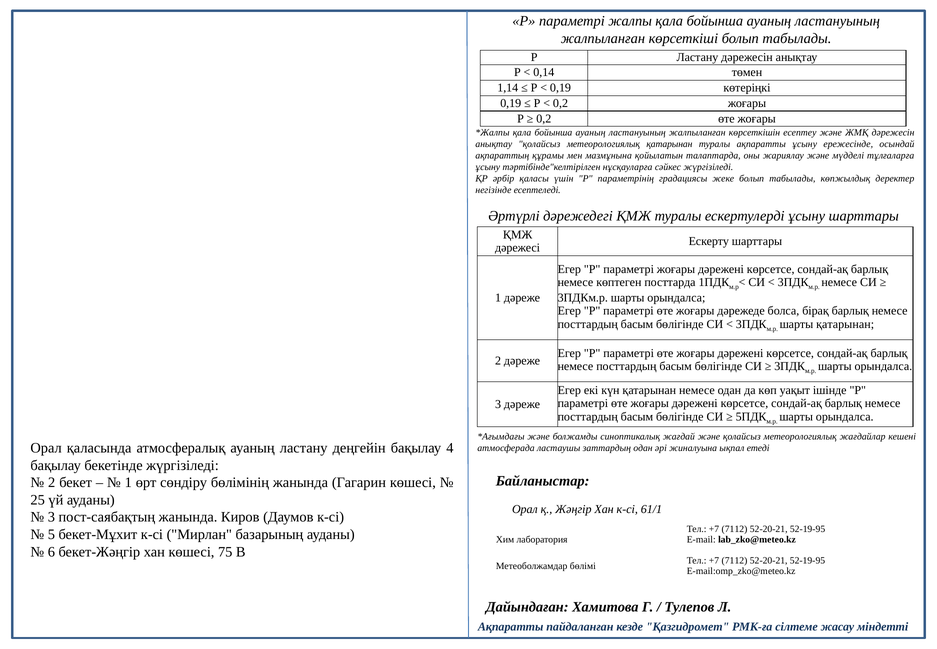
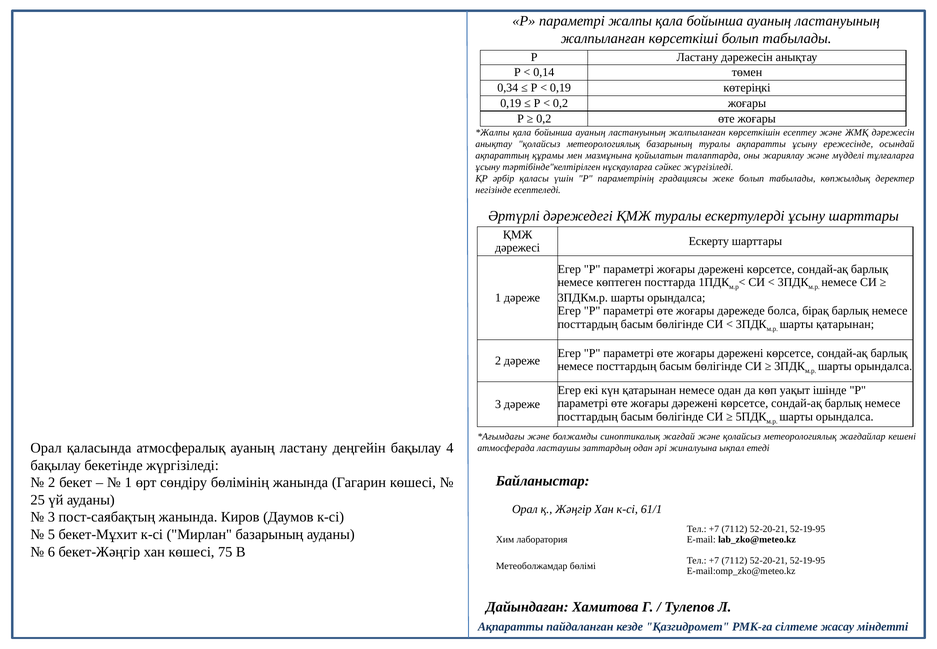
1,14: 1,14 -> 0,34
метеорологиялық қатарынан: қатарынан -> базарының
